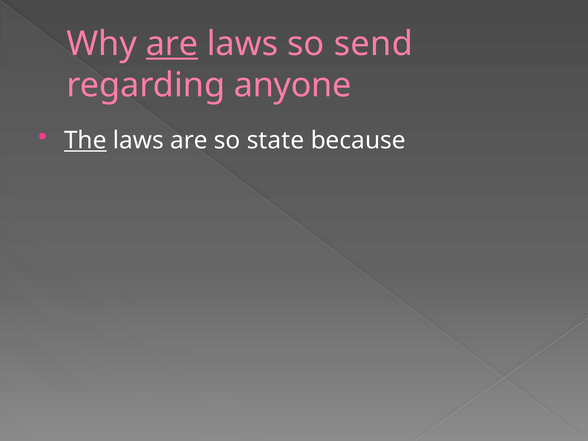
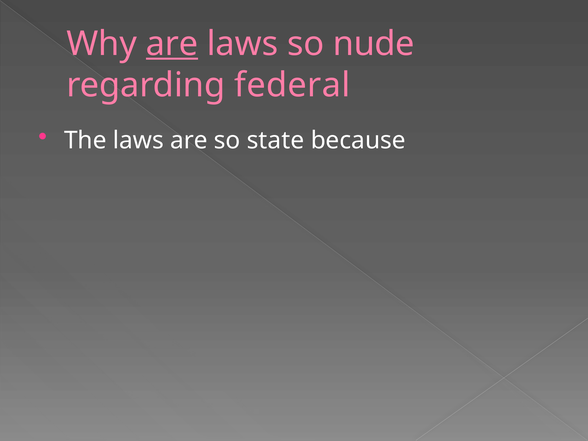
send: send -> nude
anyone: anyone -> federal
The underline: present -> none
